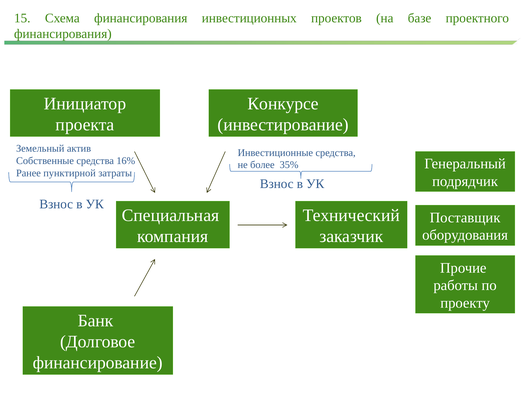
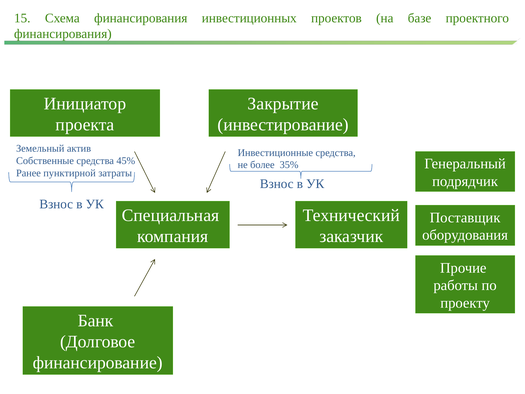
Конкурсе: Конкурсе -> Закрытие
16%: 16% -> 45%
